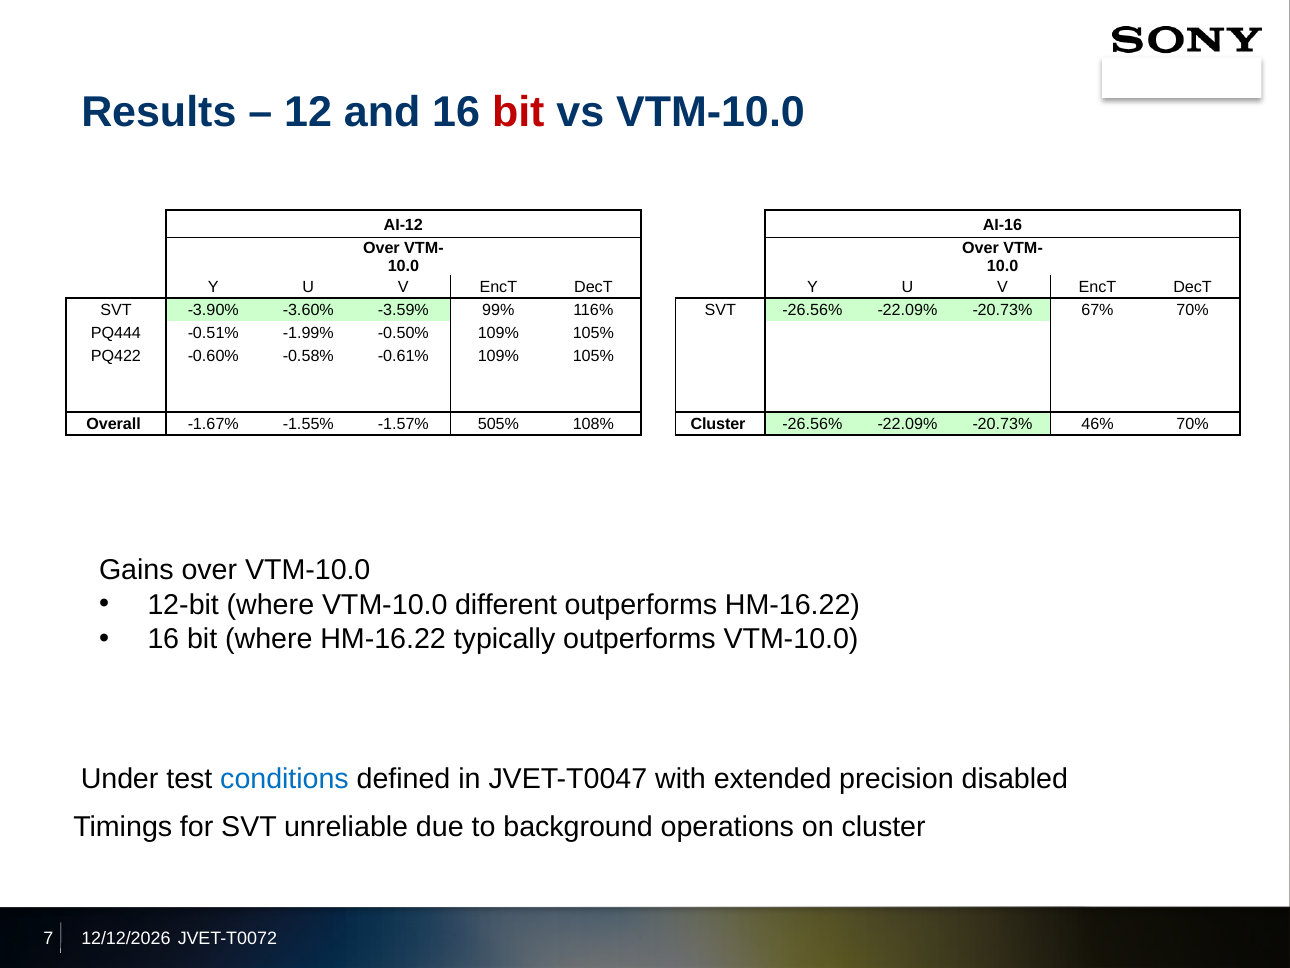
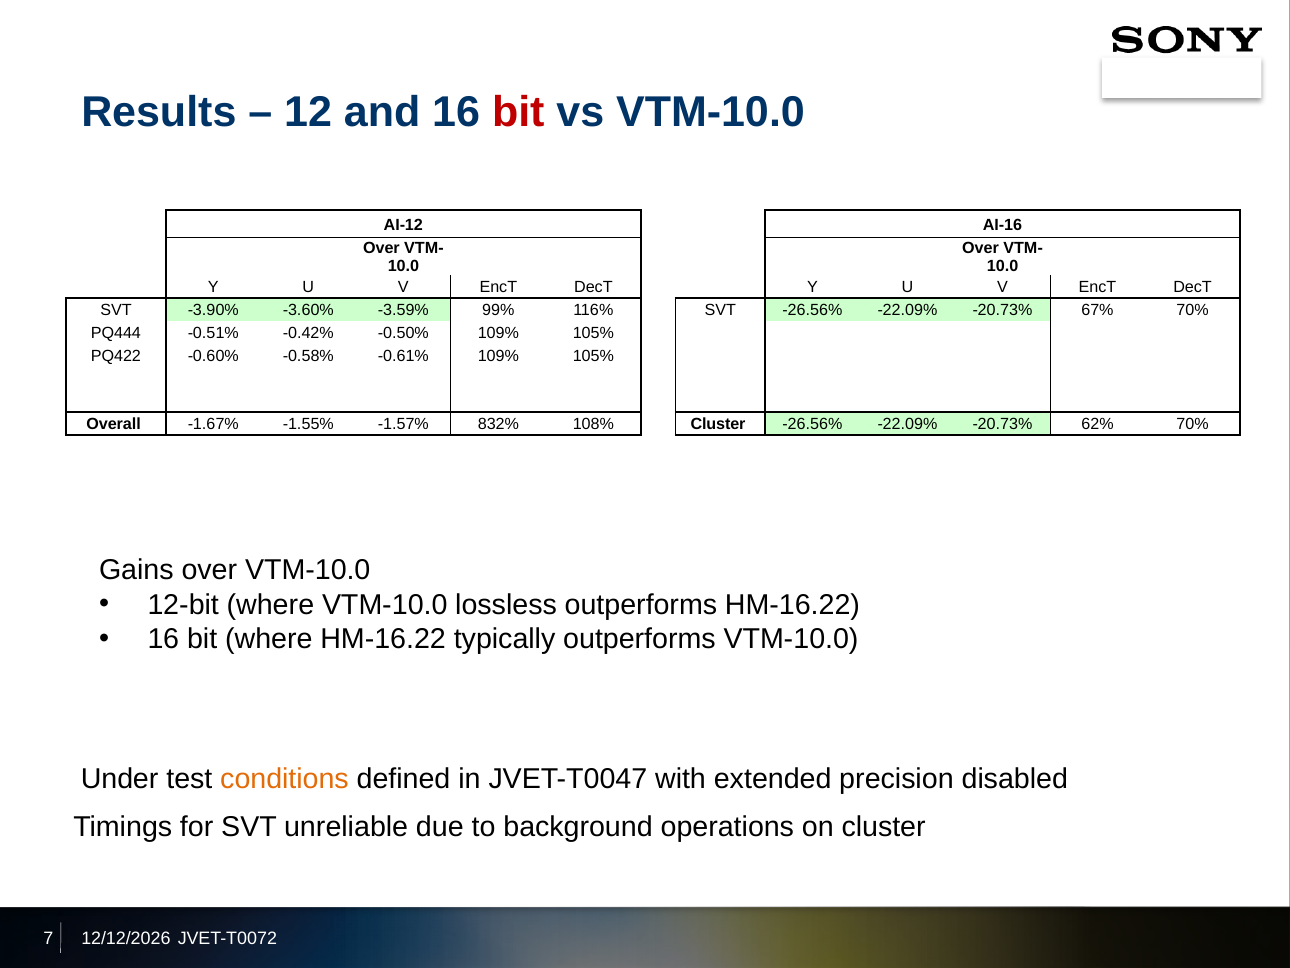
-1.99%: -1.99% -> -0.42%
505%: 505% -> 832%
46%: 46% -> 62%
different: different -> lossless
conditions colour: blue -> orange
